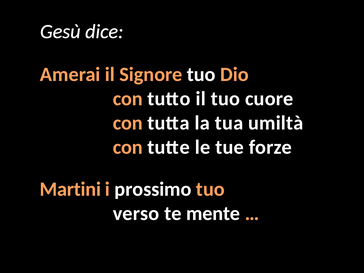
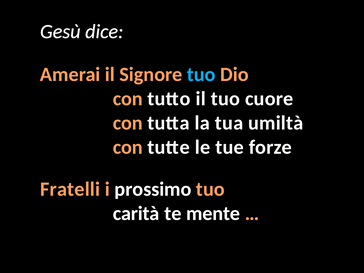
tuo at (201, 74) colour: white -> light blue
Martini: Martini -> Fratelli
verso: verso -> carità
